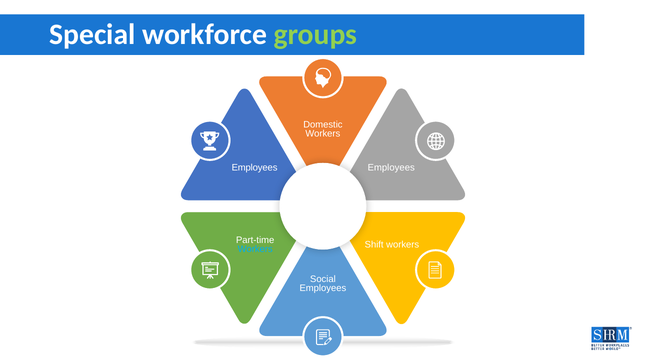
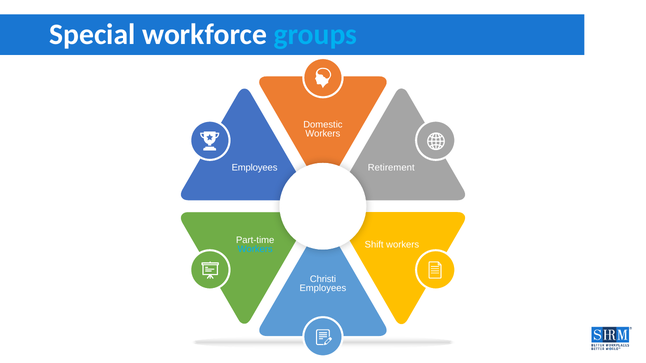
groups colour: light green -> light blue
Employees at (391, 168): Employees -> Retirement
Social: Social -> Christi
